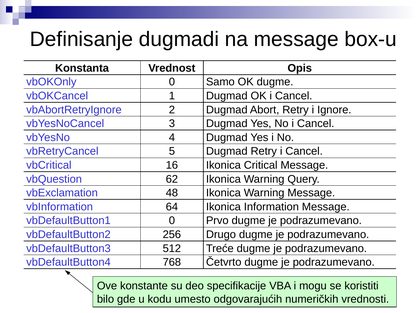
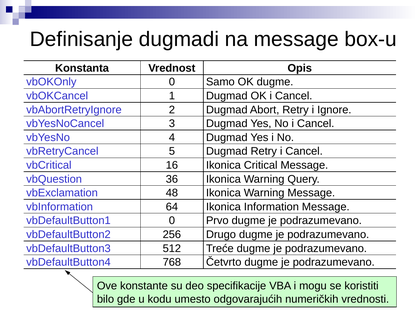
62: 62 -> 36
